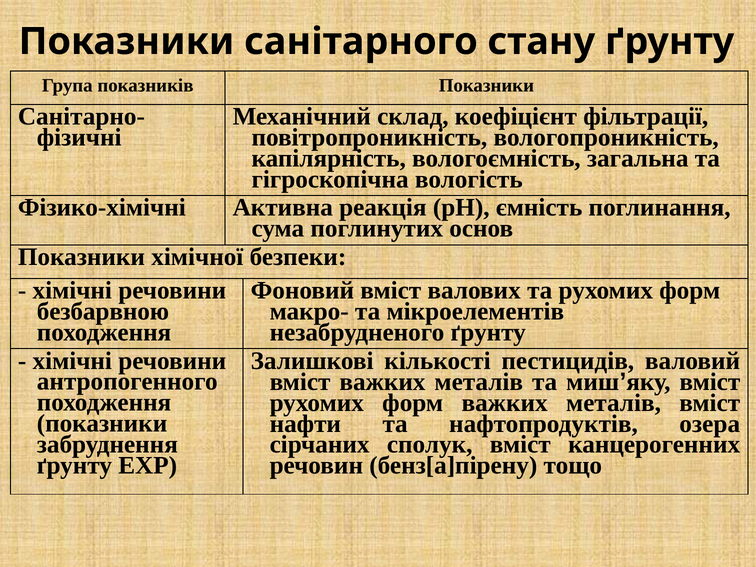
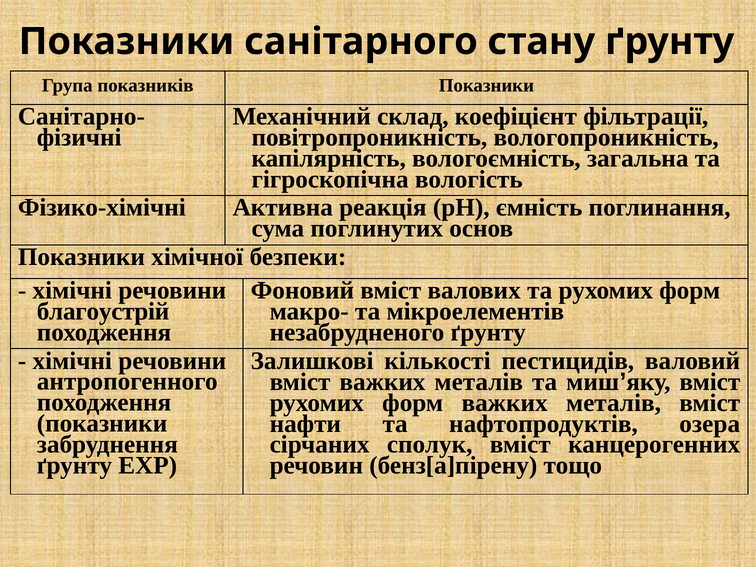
безбарвною: безбарвною -> благоустрій
